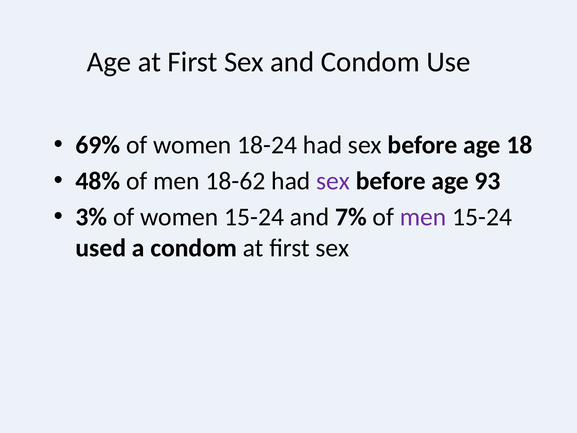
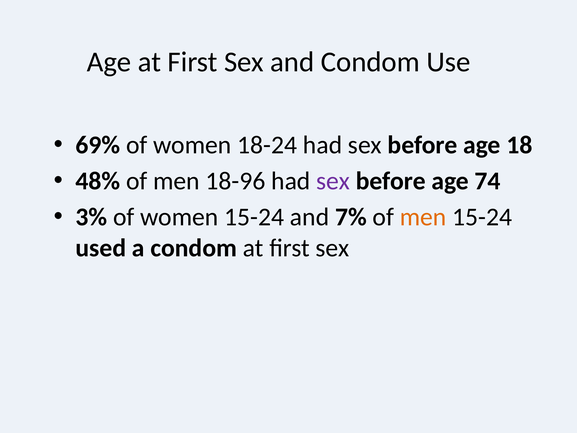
18-62: 18-62 -> 18-96
93: 93 -> 74
men at (423, 217) colour: purple -> orange
